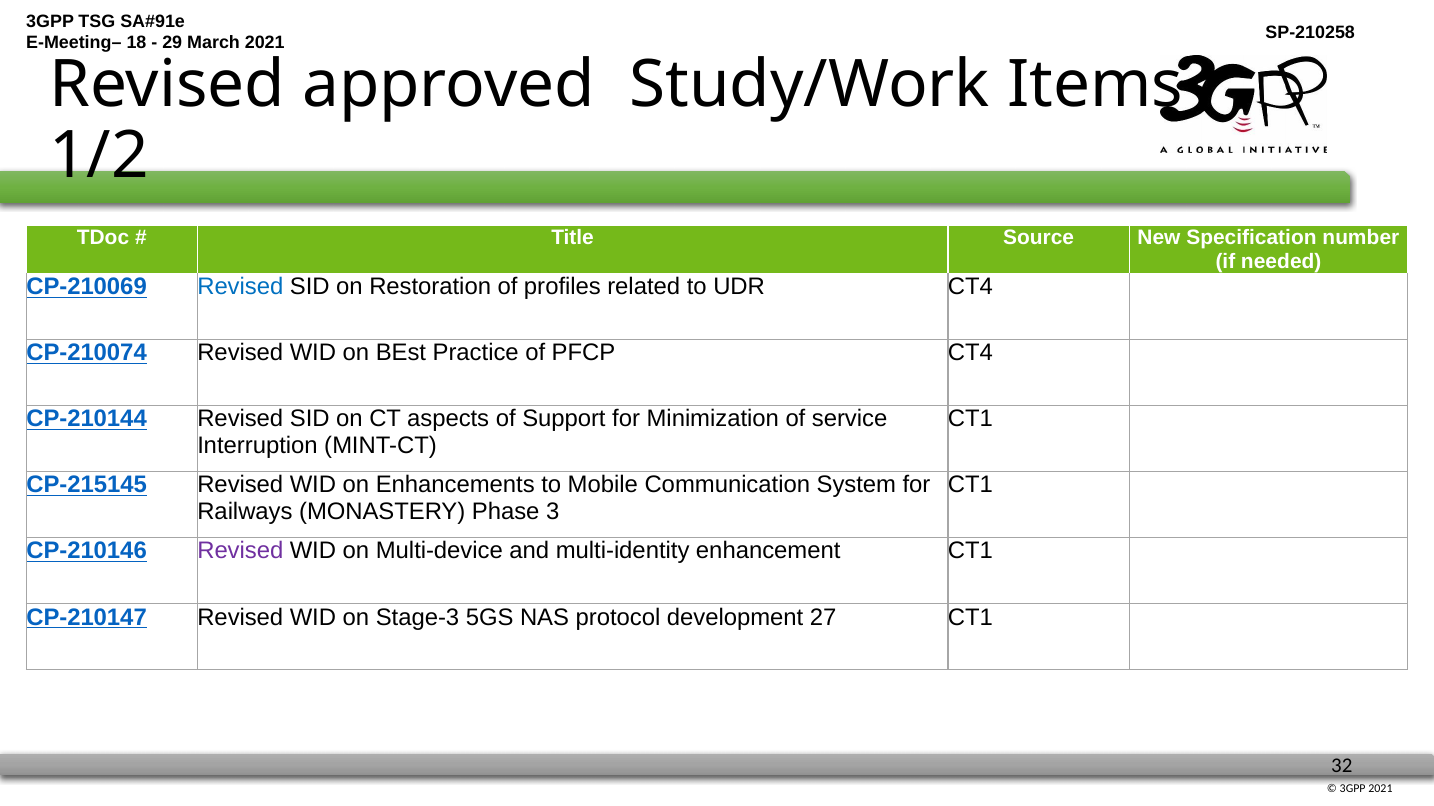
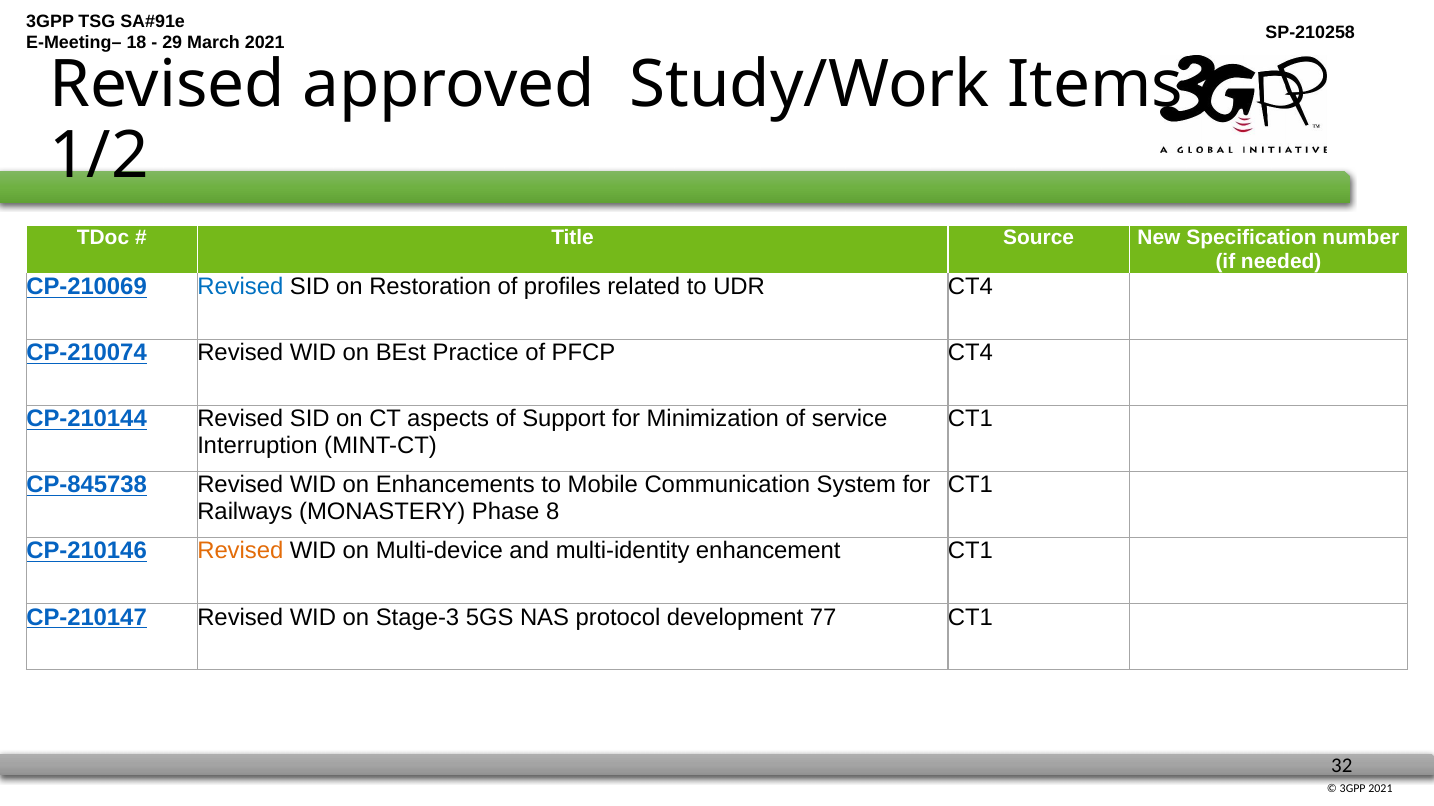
CP-215145: CP-215145 -> CP-845738
3: 3 -> 8
Revised at (240, 552) colour: purple -> orange
27: 27 -> 77
